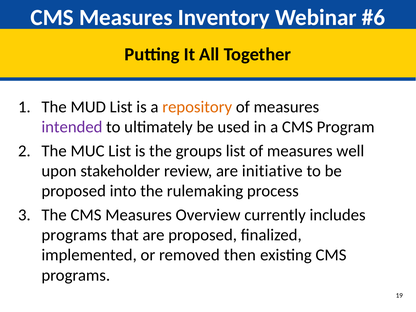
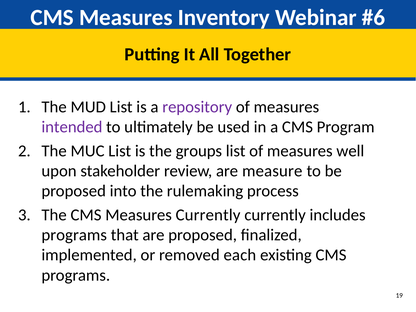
repository colour: orange -> purple
initiative: initiative -> measure
Measures Overview: Overview -> Currently
then: then -> each
